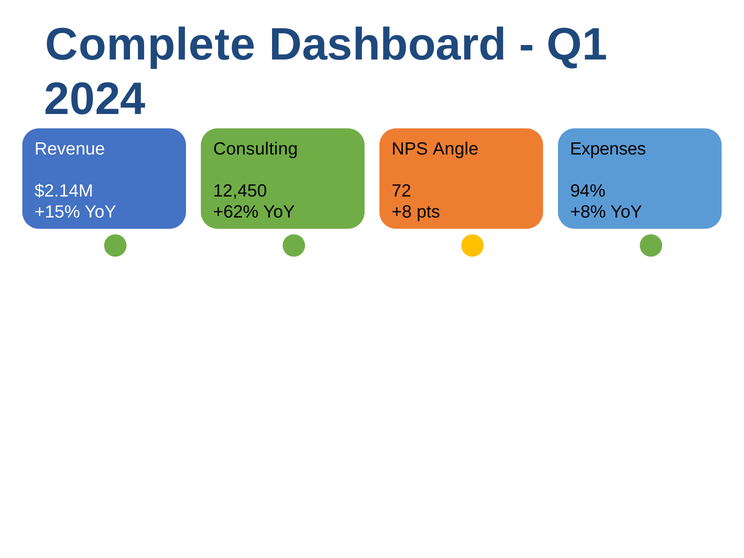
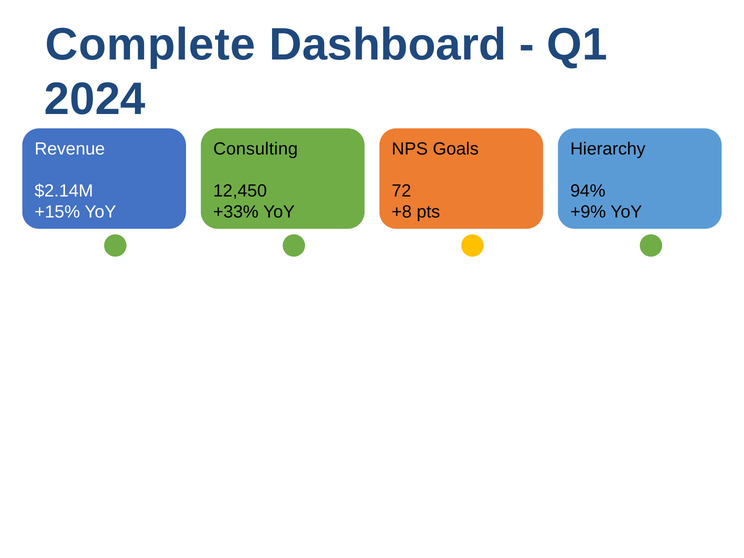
Angle: Angle -> Goals
Expenses: Expenses -> Hierarchy
+62%: +62% -> +33%
+8%: +8% -> +9%
